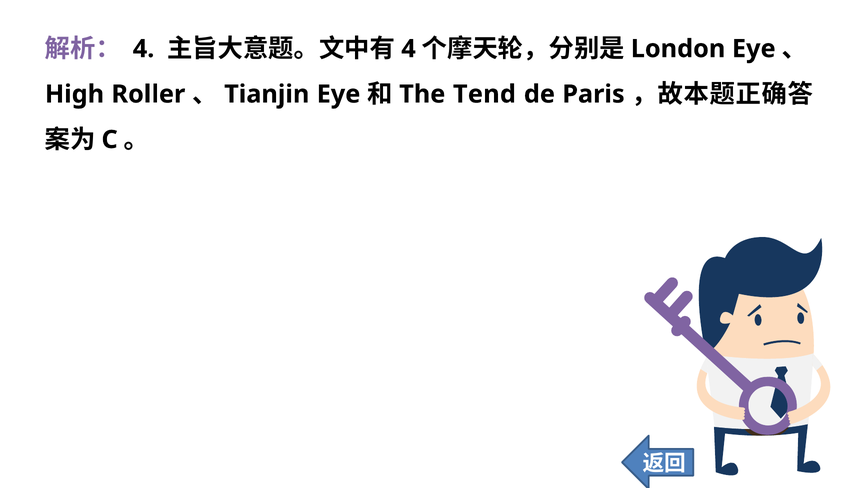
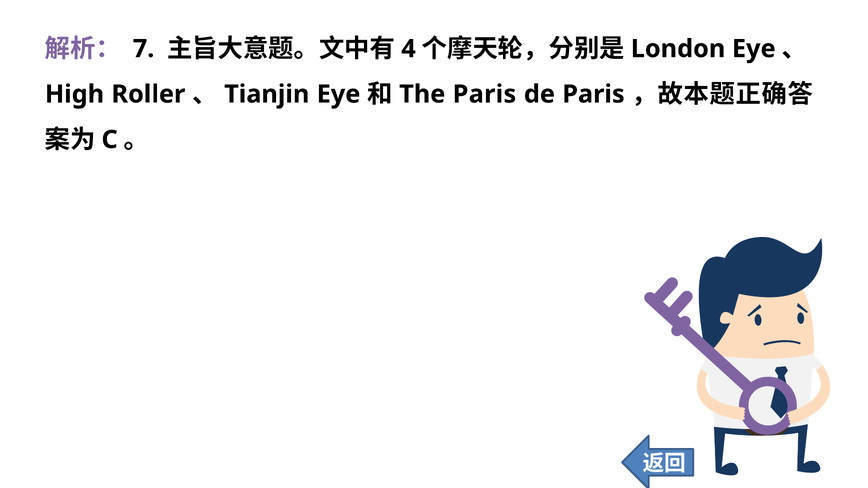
4 at (144, 49): 4 -> 7
Tend at (484, 94): Tend -> Paris
